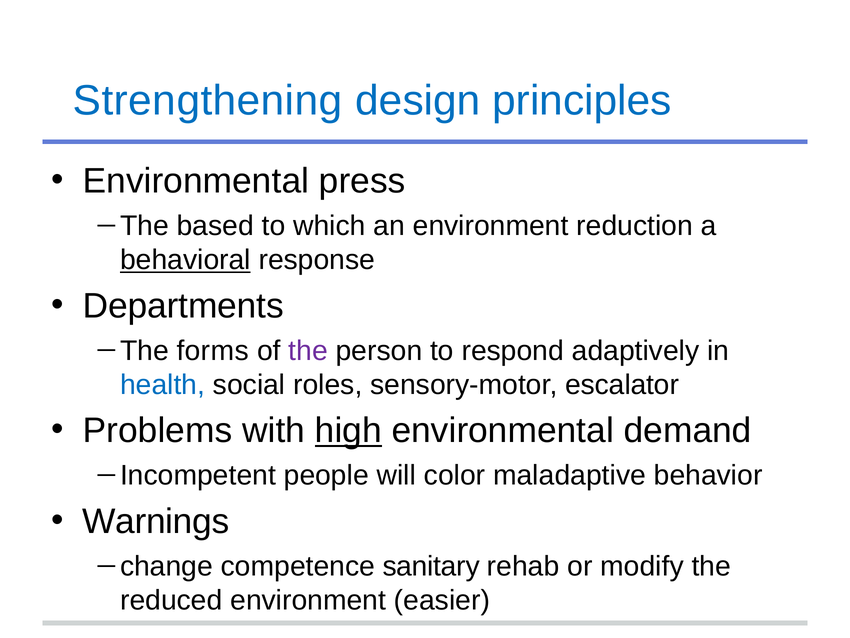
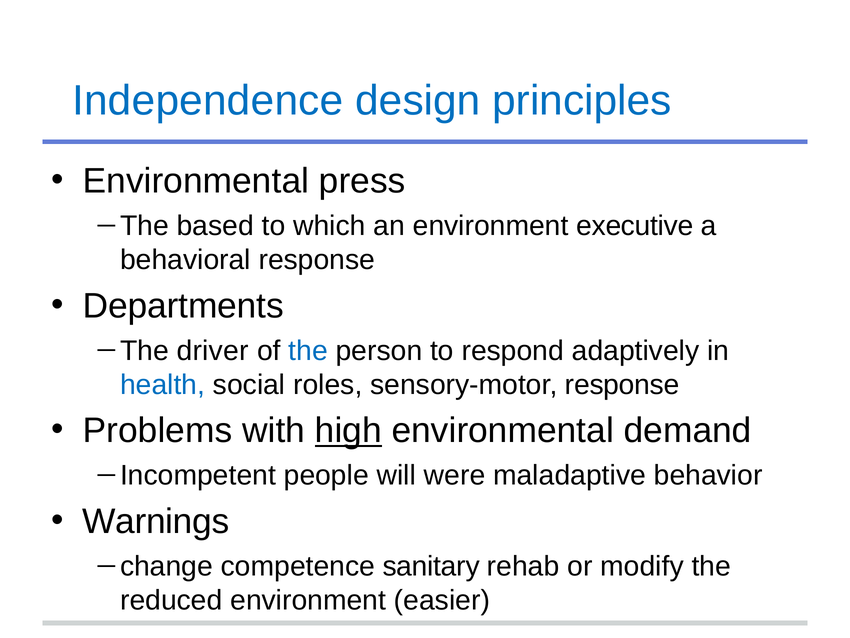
Strengthening: Strengthening -> Independence
reduction: reduction -> executive
behavioral underline: present -> none
forms: forms -> driver
the at (308, 351) colour: purple -> blue
sensory-motor escalator: escalator -> response
color: color -> were
